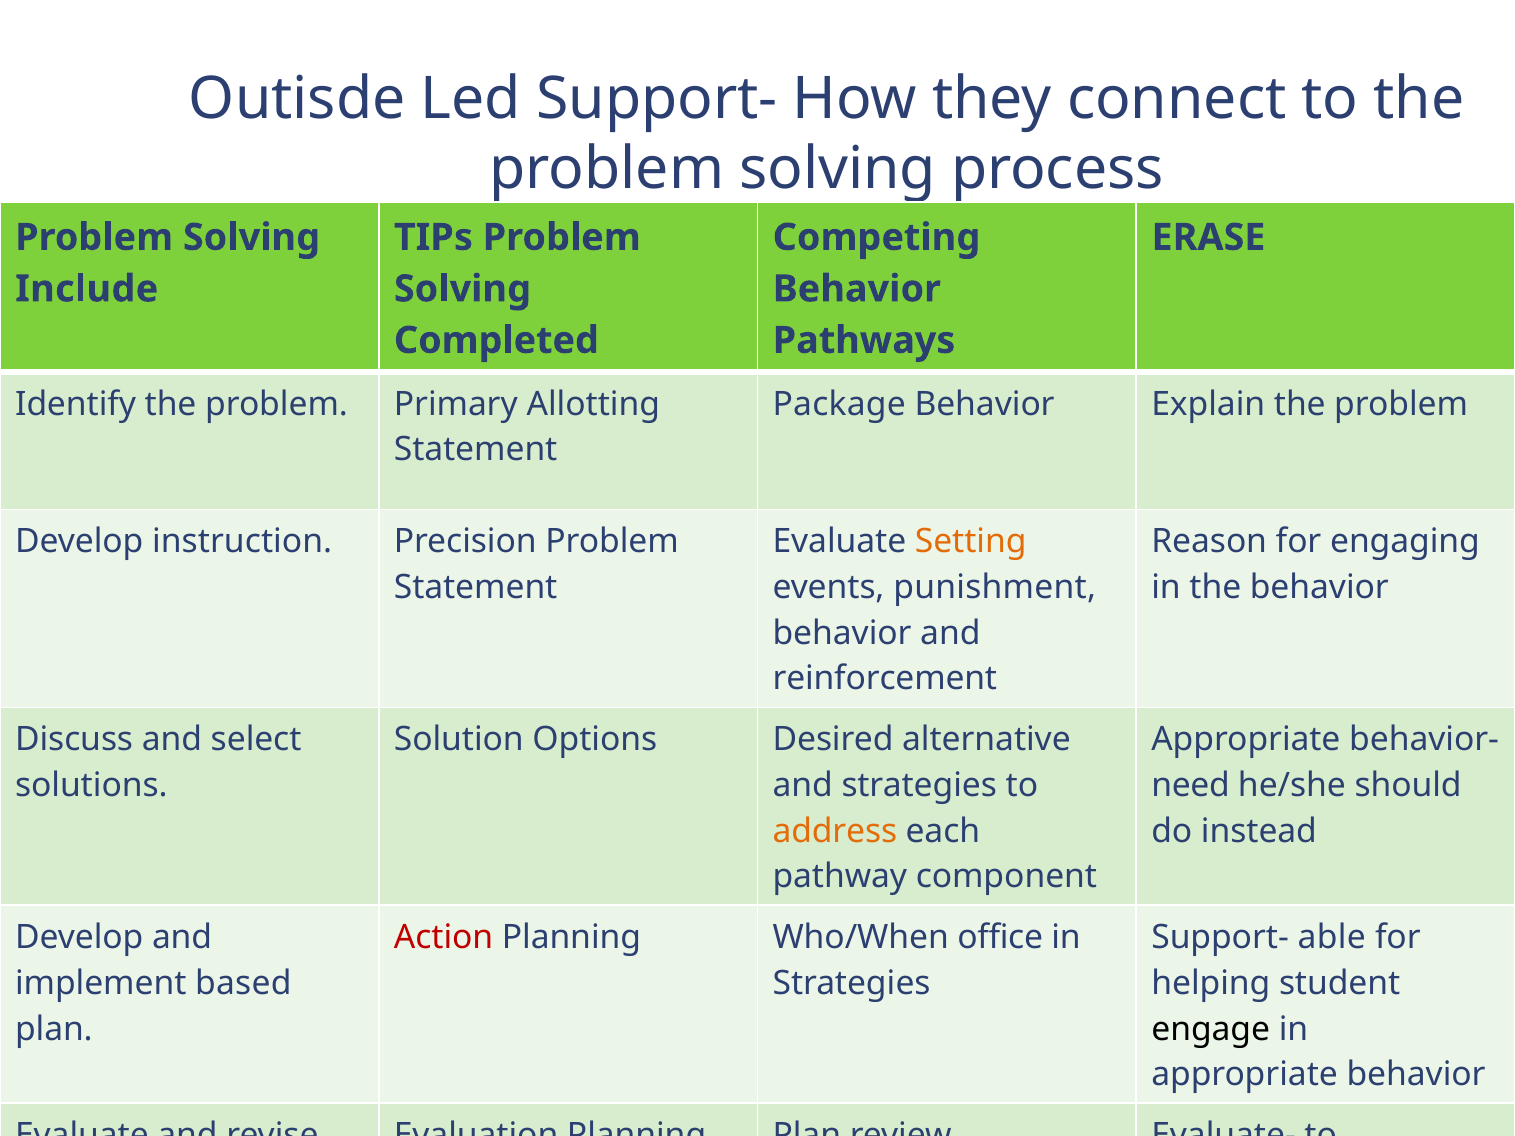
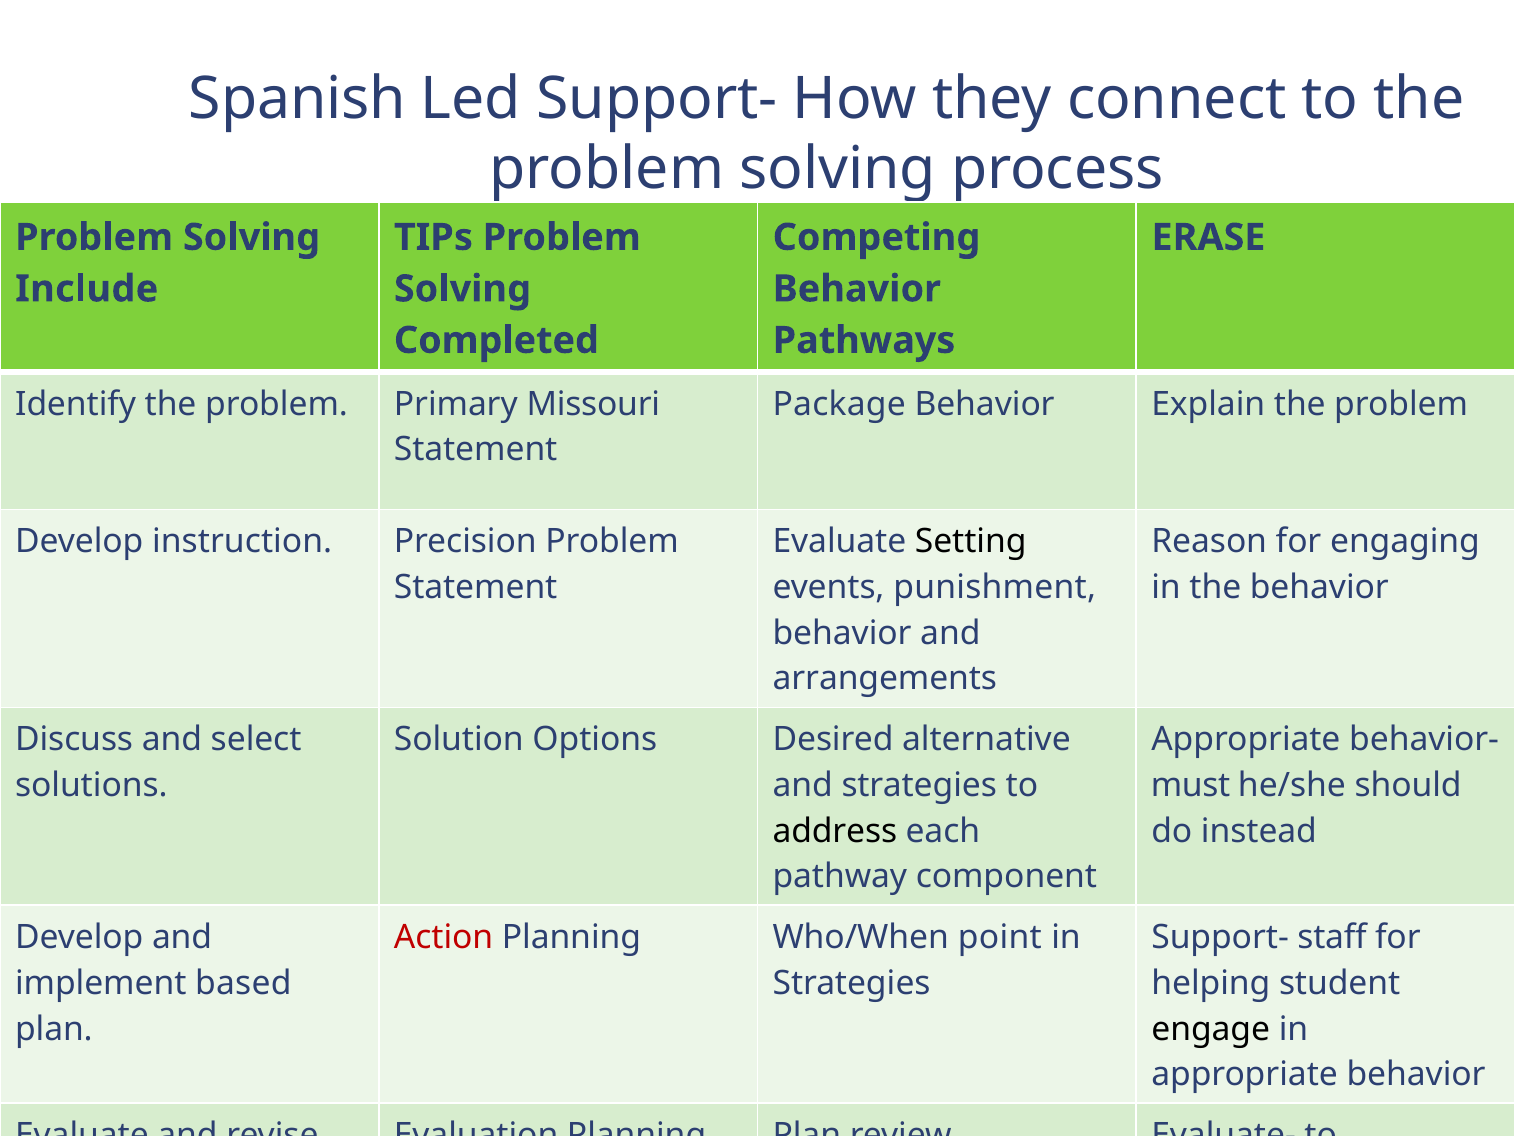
Outisde: Outisde -> Spanish
Allotting: Allotting -> Missouri
Setting colour: orange -> black
reinforcement: reinforcement -> arrangements
need: need -> must
address colour: orange -> black
office: office -> point
able: able -> staff
